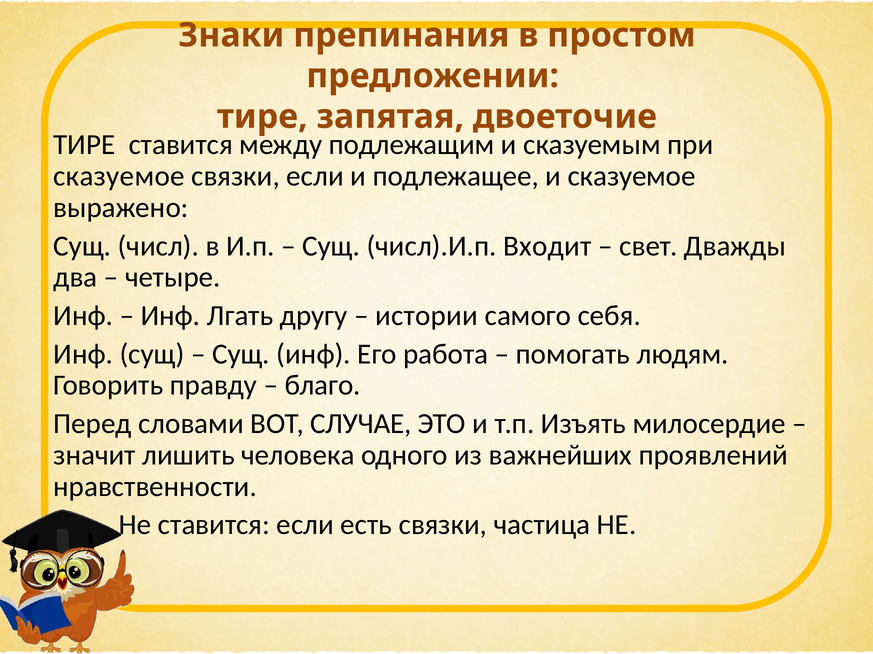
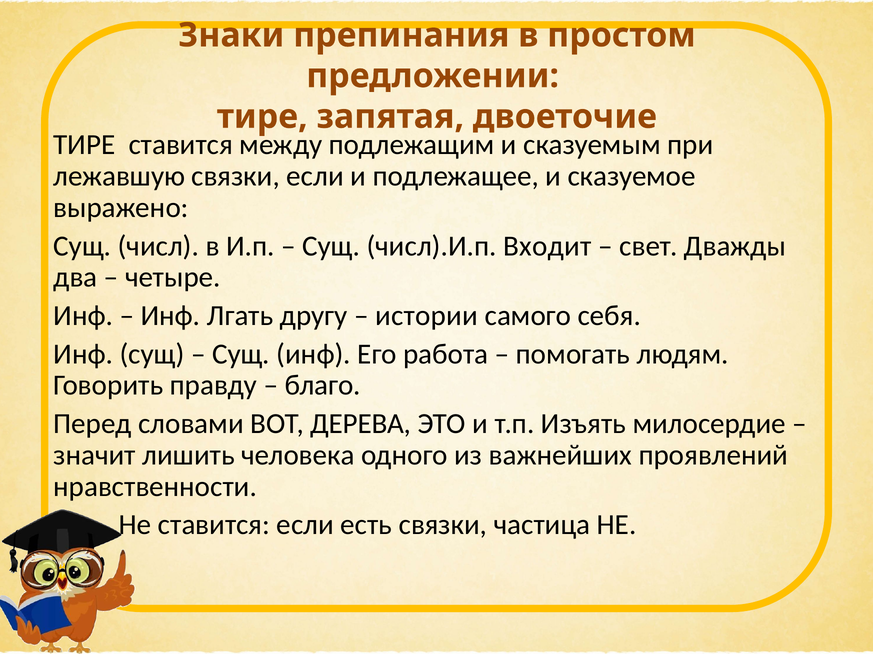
сказуемое at (119, 176): сказуемое -> лежавшую
СЛУЧАЕ: СЛУЧАЕ -> ДЕРЕВА
